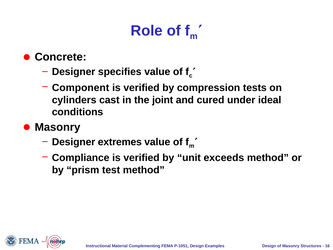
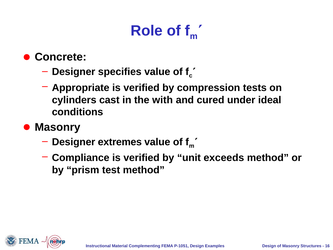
Component: Component -> Appropriate
joint: joint -> with
